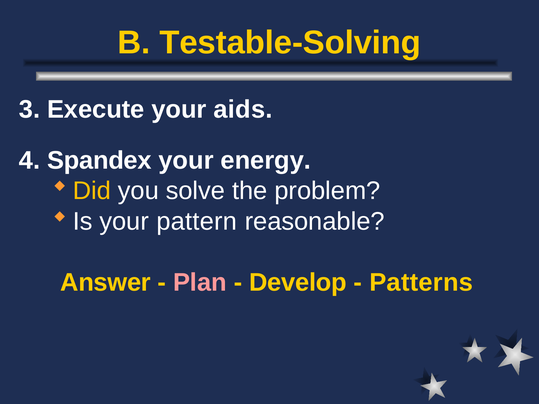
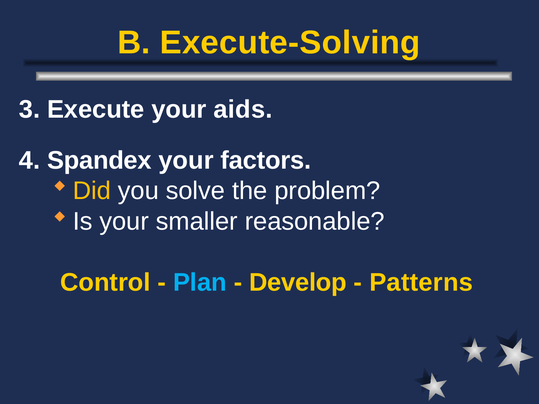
Testable-Solving: Testable-Solving -> Execute-Solving
energy: energy -> factors
pattern: pattern -> smaller
Answer: Answer -> Control
Plan colour: pink -> light blue
